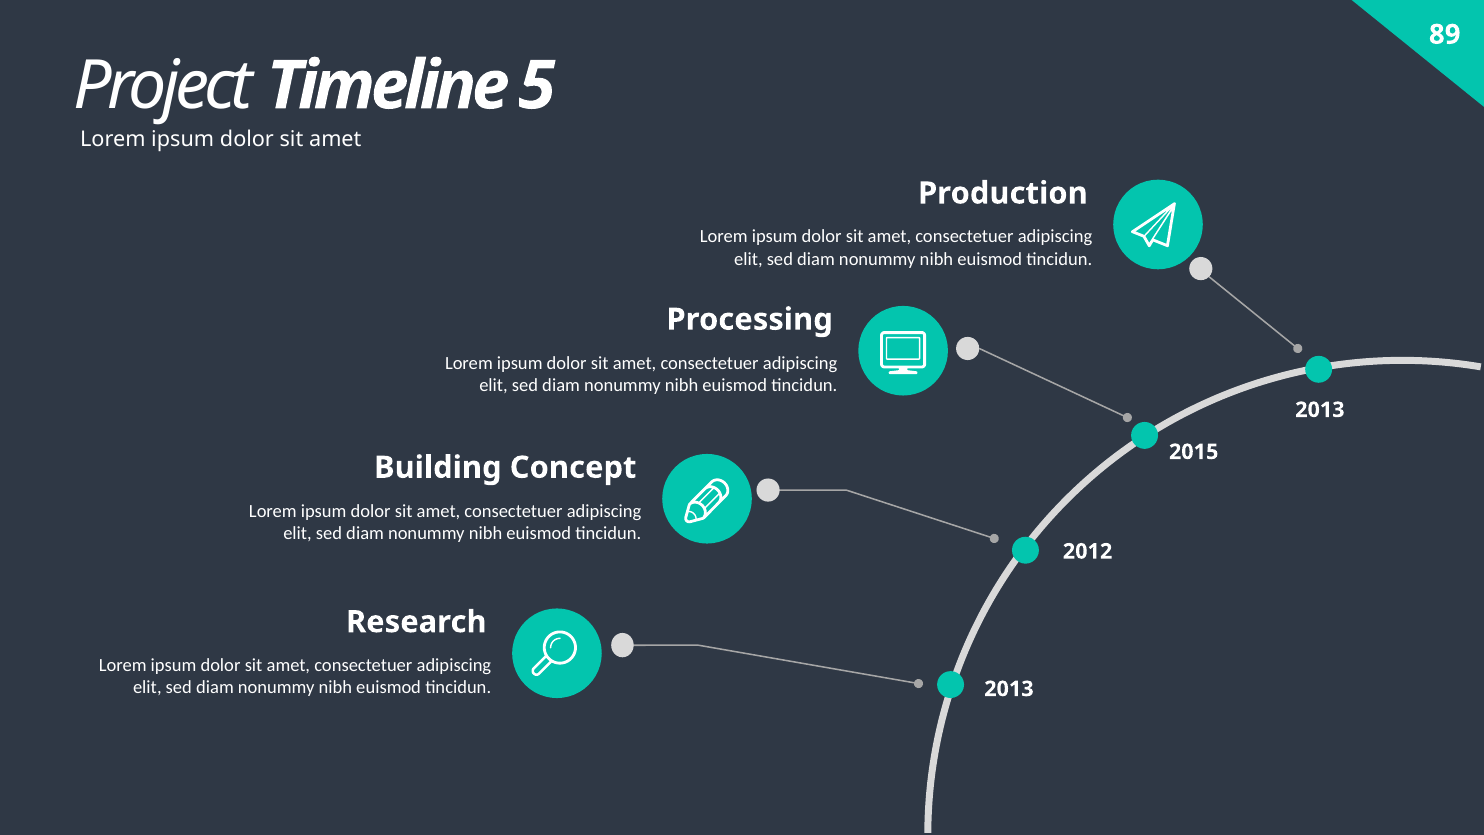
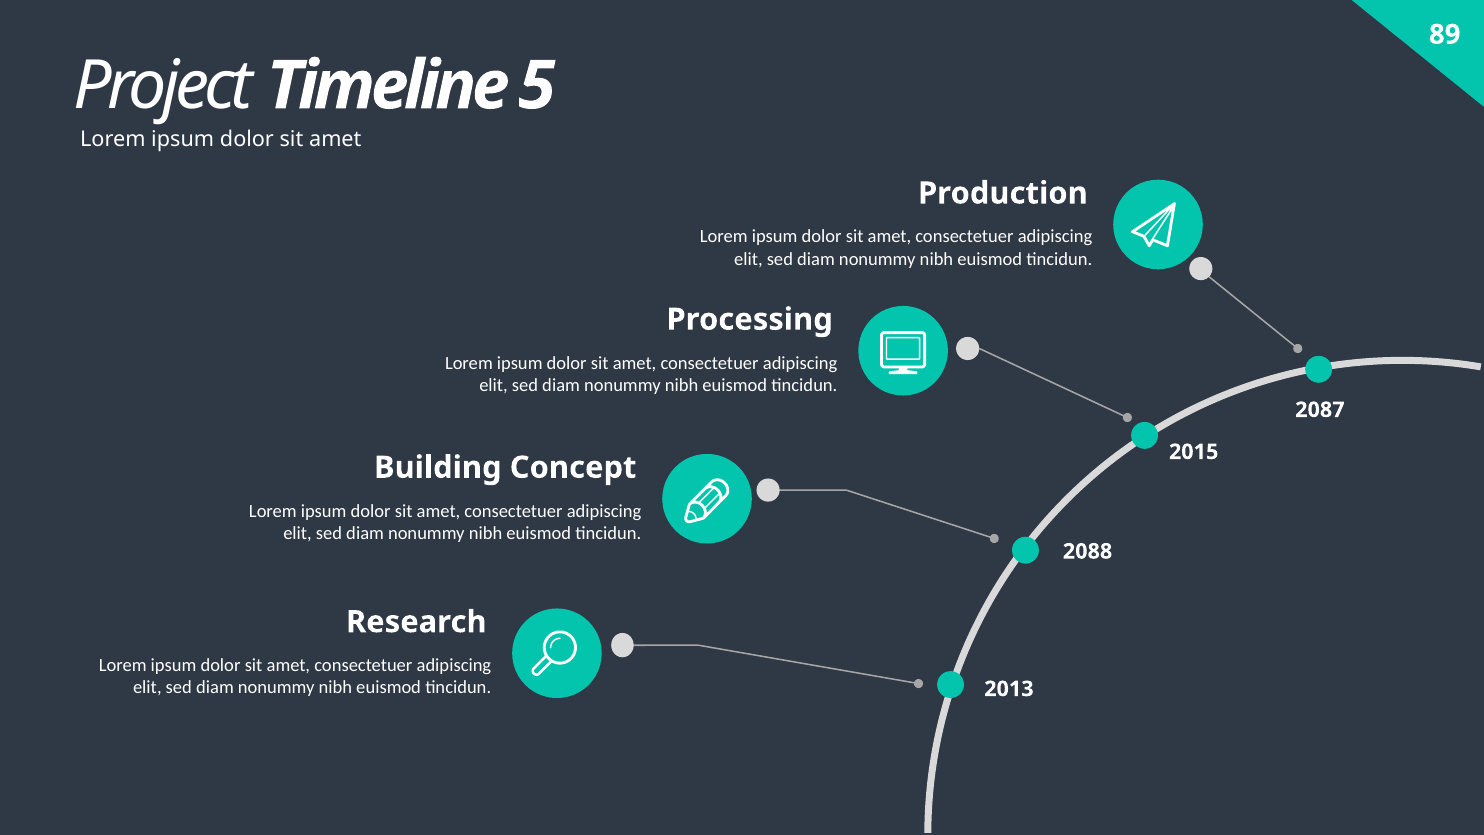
2013 at (1320, 410): 2013 -> 2087
2012: 2012 -> 2088
